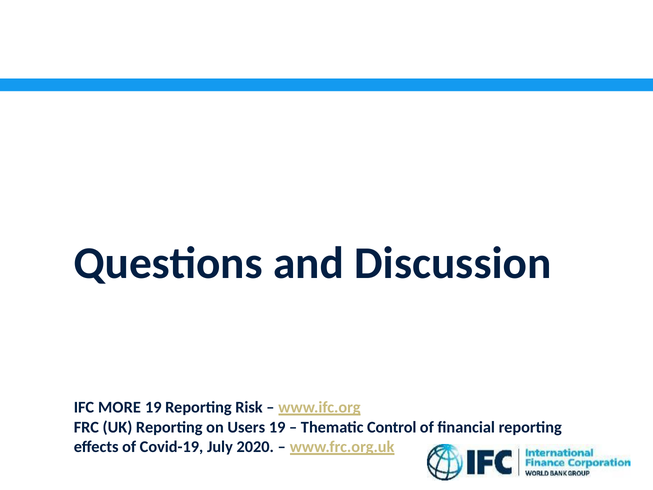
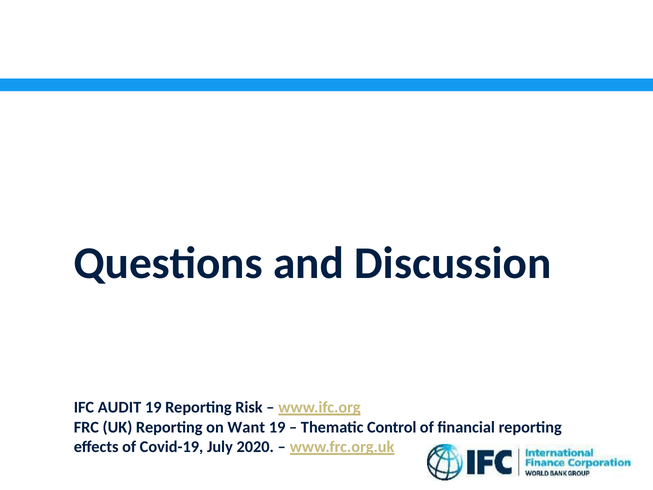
MORE: MORE -> AUDIT
Users: Users -> Want
